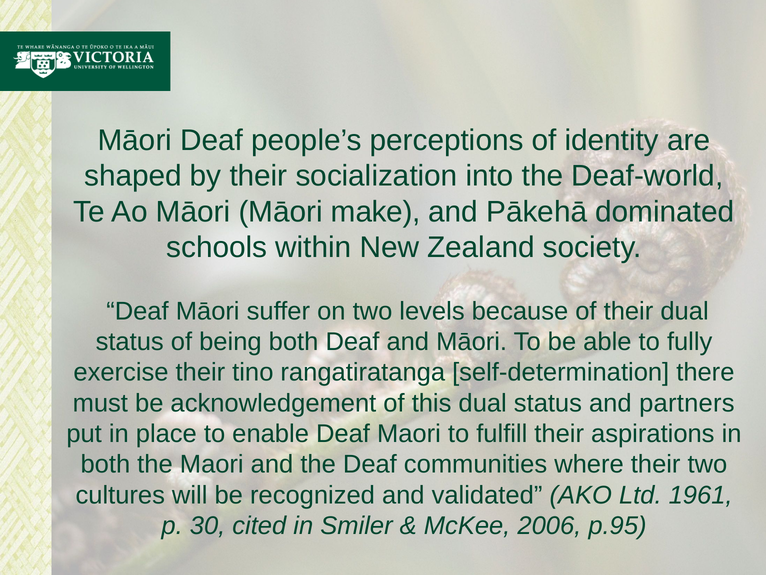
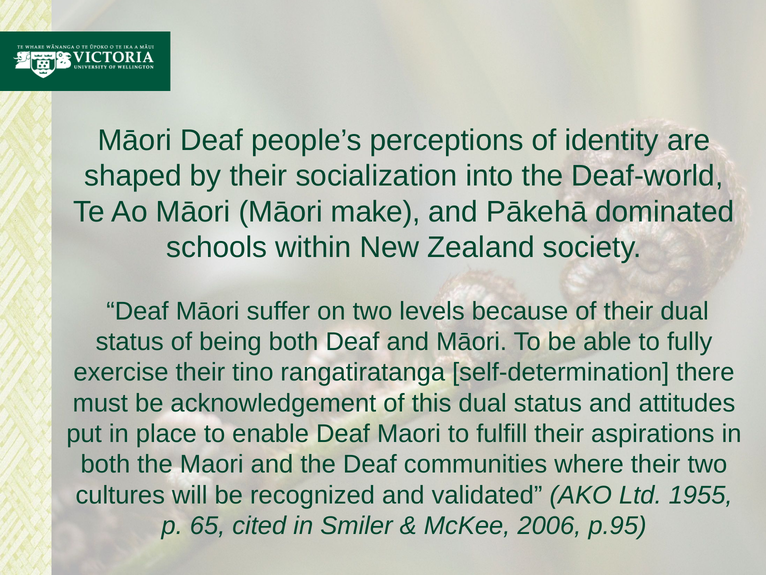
partners: partners -> attitudes
1961: 1961 -> 1955
30: 30 -> 65
